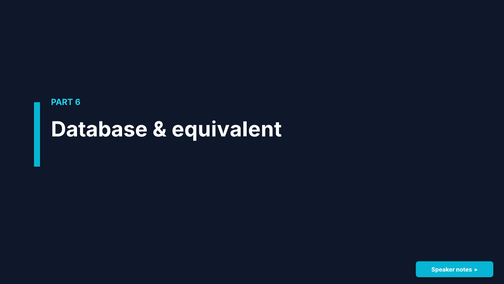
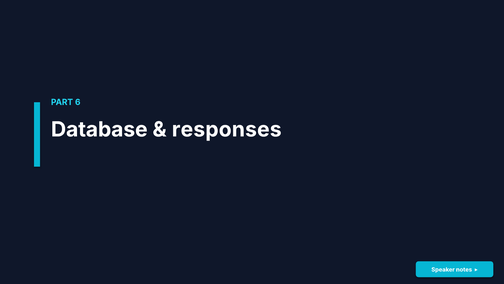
equivalent: equivalent -> responses
